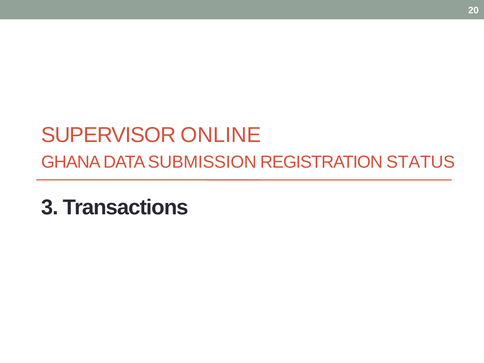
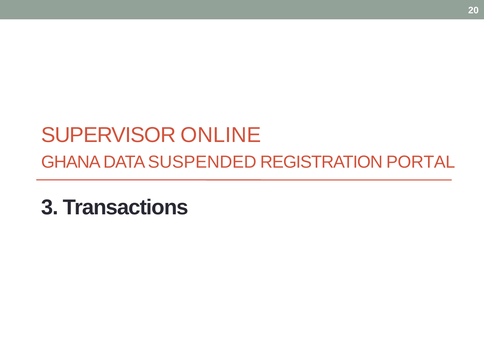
SUBMISSION: SUBMISSION -> SUSPENDED
STATUS: STATUS -> PORTAL
